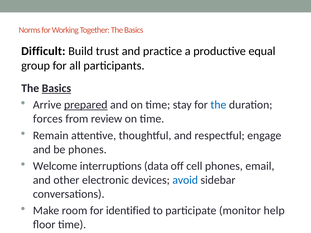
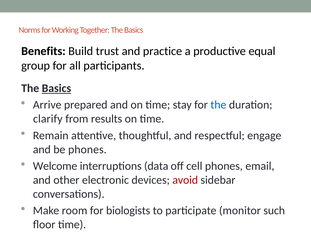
Difficult: Difficult -> Benefits
prepared underline: present -> none
forces: forces -> clarify
review: review -> results
avoid colour: blue -> red
identified: identified -> biologists
help: help -> such
